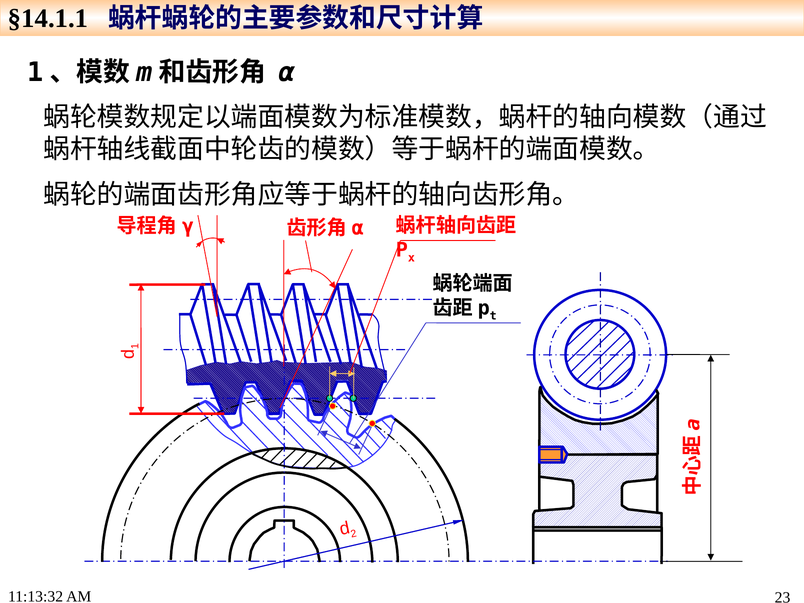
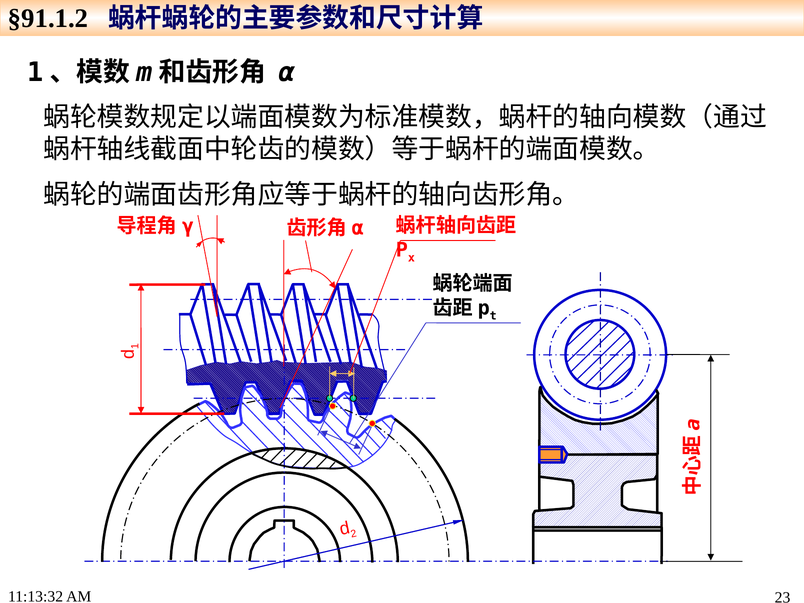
§14.1.1: §14.1.1 -> §91.1.2
